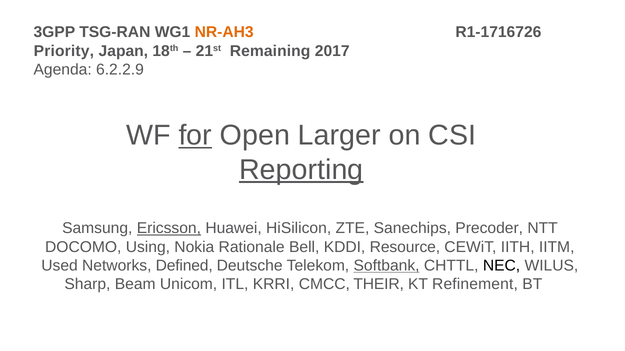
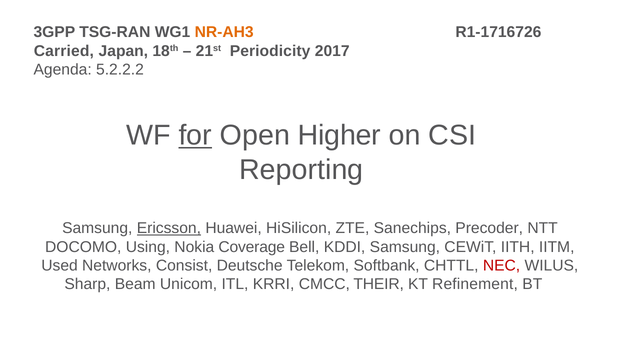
Priority: Priority -> Carried
Remaining: Remaining -> Periodicity
6.2.2.9: 6.2.2.9 -> 5.2.2.2
Larger: Larger -> Higher
Reporting underline: present -> none
Rationale: Rationale -> Coverage
KDDI Resource: Resource -> Samsung
Defined: Defined -> Consist
Softbank underline: present -> none
NEC colour: black -> red
